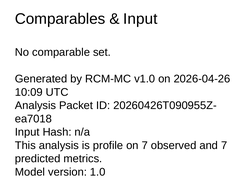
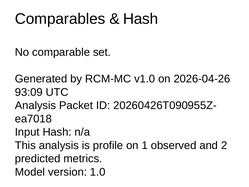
Input at (140, 19): Input -> Hash
10:09: 10:09 -> 93:09
on 7: 7 -> 1
and 7: 7 -> 2
